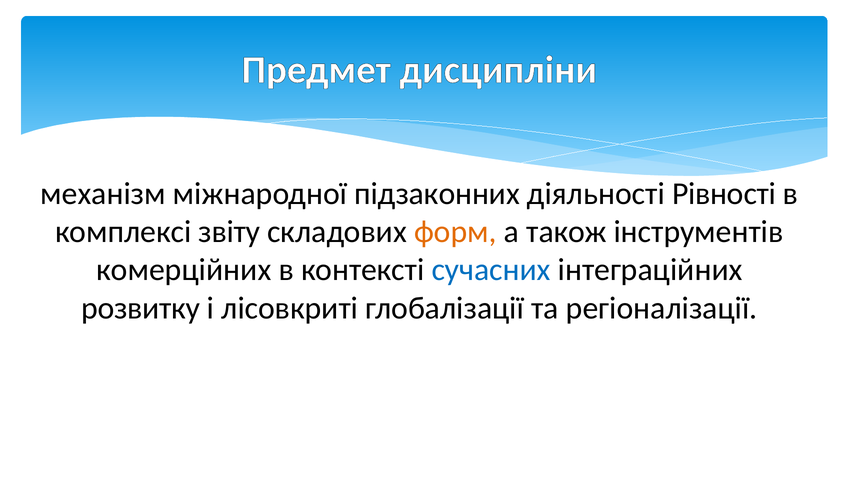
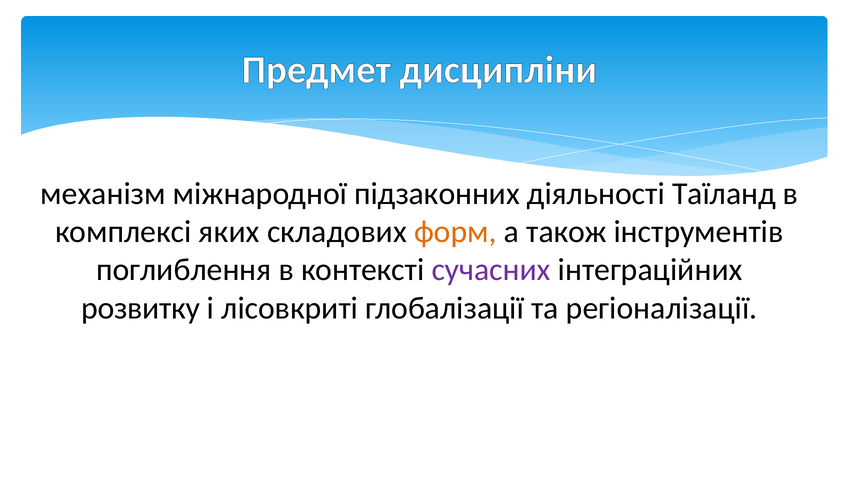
Рівності: Рівності -> Таїланд
звіту: звіту -> яких
комерційних: комерційних -> поглиблення
сучасних colour: blue -> purple
